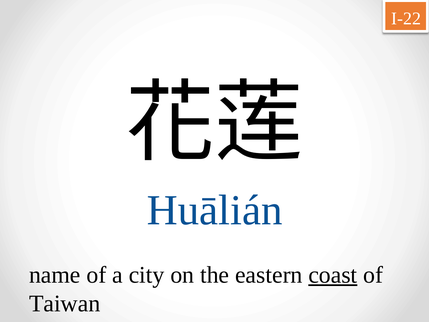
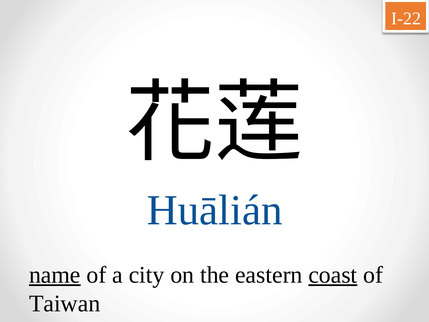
name underline: none -> present
